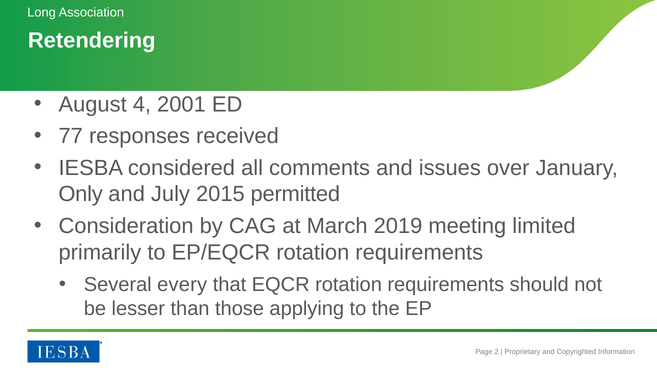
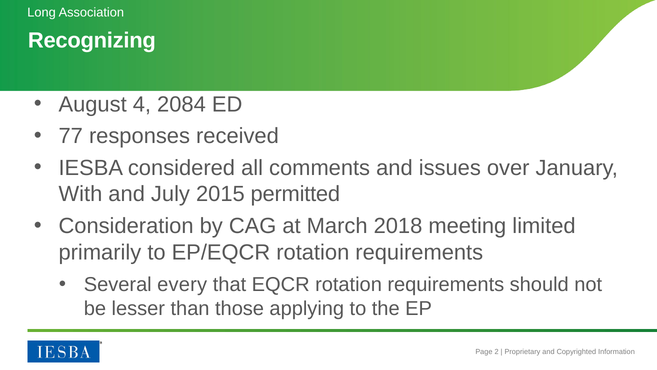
Retendering: Retendering -> Recognizing
2001: 2001 -> 2084
Only: Only -> With
2019: 2019 -> 2018
